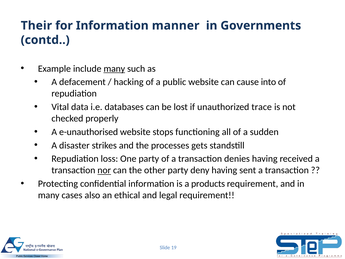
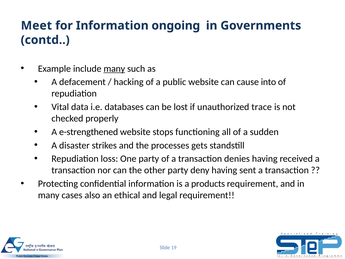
Their: Their -> Meet
manner: manner -> ongoing
e-unauthorised: e-unauthorised -> e-strengthened
nor underline: present -> none
